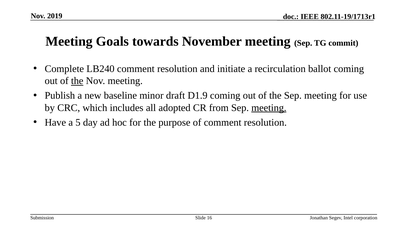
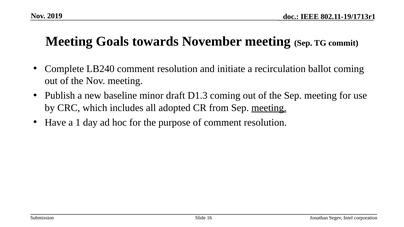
the at (77, 81) underline: present -> none
D1.9: D1.9 -> D1.3
5: 5 -> 1
